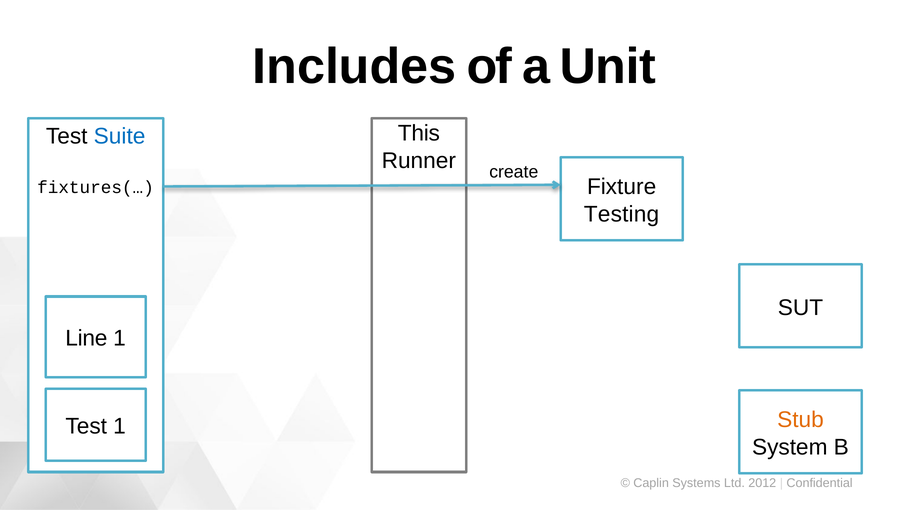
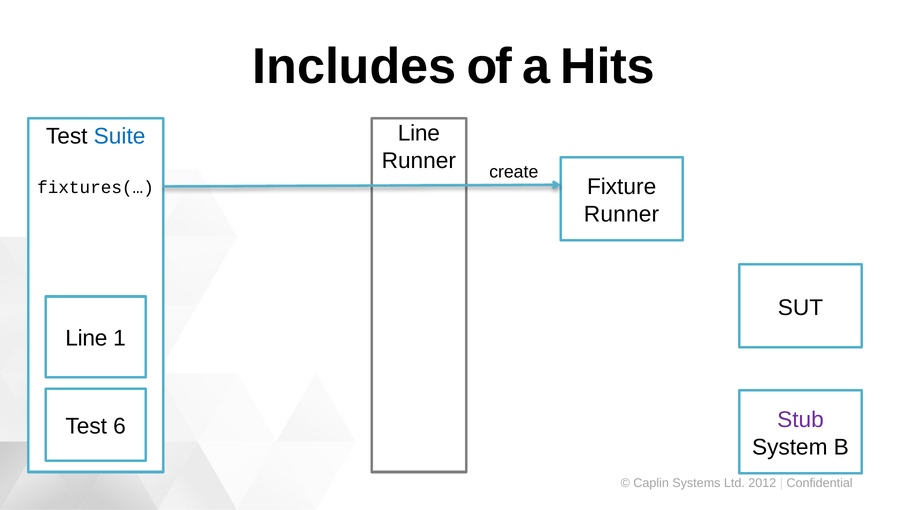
Unit: Unit -> Hits
This at (419, 134): This -> Line
Testing at (622, 214): Testing -> Runner
Stub colour: orange -> purple
Test 1: 1 -> 6
